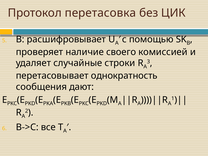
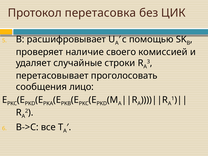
однократность: однократность -> проголосовать
дают: дают -> лицо
